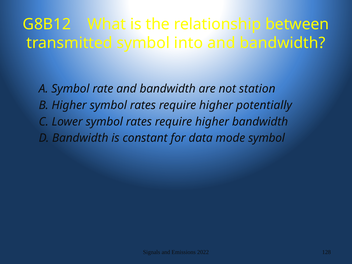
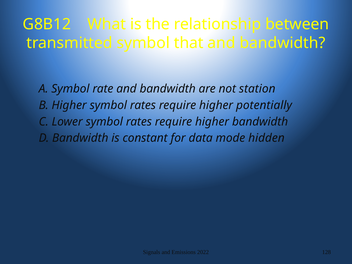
into: into -> that
mode symbol: symbol -> hidden
